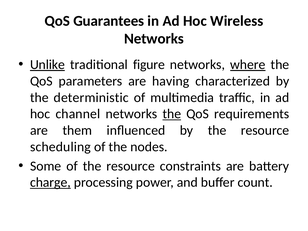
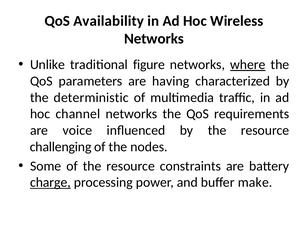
Guarantees: Guarantees -> Availability
Unlike underline: present -> none
the at (172, 114) underline: present -> none
them: them -> voice
scheduling: scheduling -> challenging
count: count -> make
